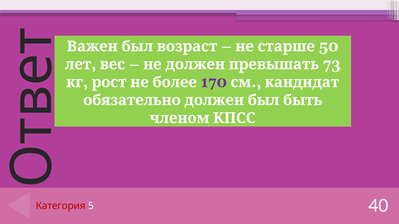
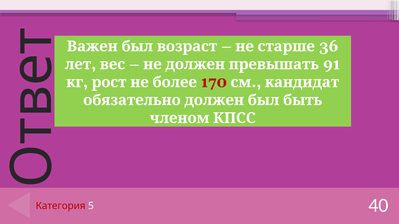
50: 50 -> 36
73: 73 -> 91
170 colour: purple -> red
